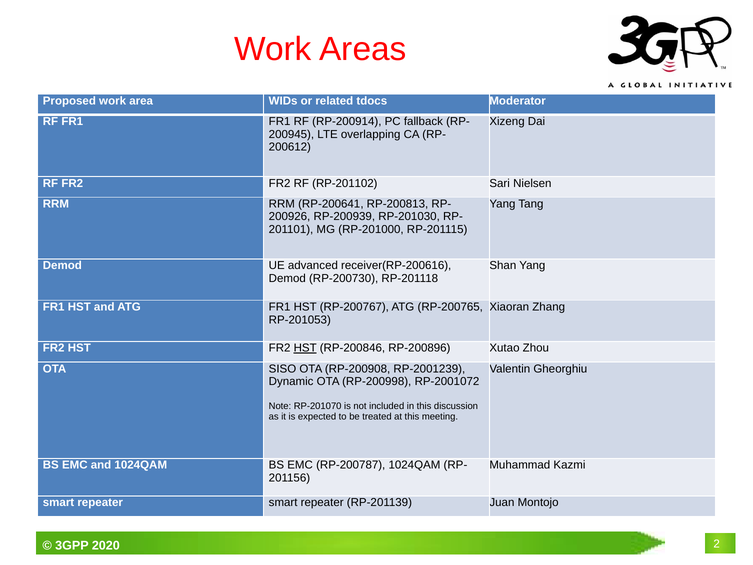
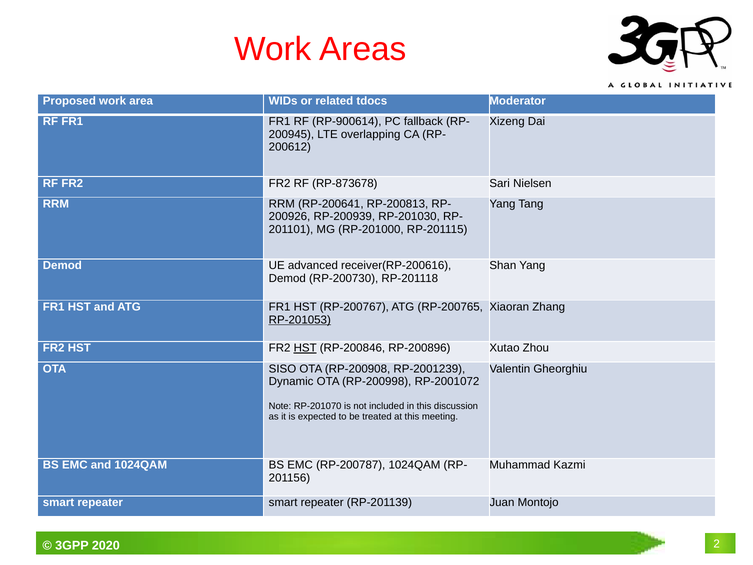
RP-200914: RP-200914 -> RP-900614
RP-201102: RP-201102 -> RP-873678
RP-201053 underline: none -> present
